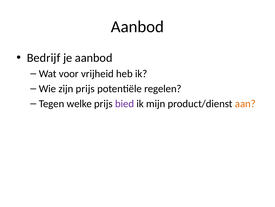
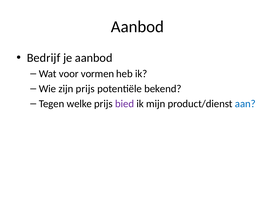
vrijheid: vrijheid -> vormen
regelen: regelen -> bekend
aan colour: orange -> blue
